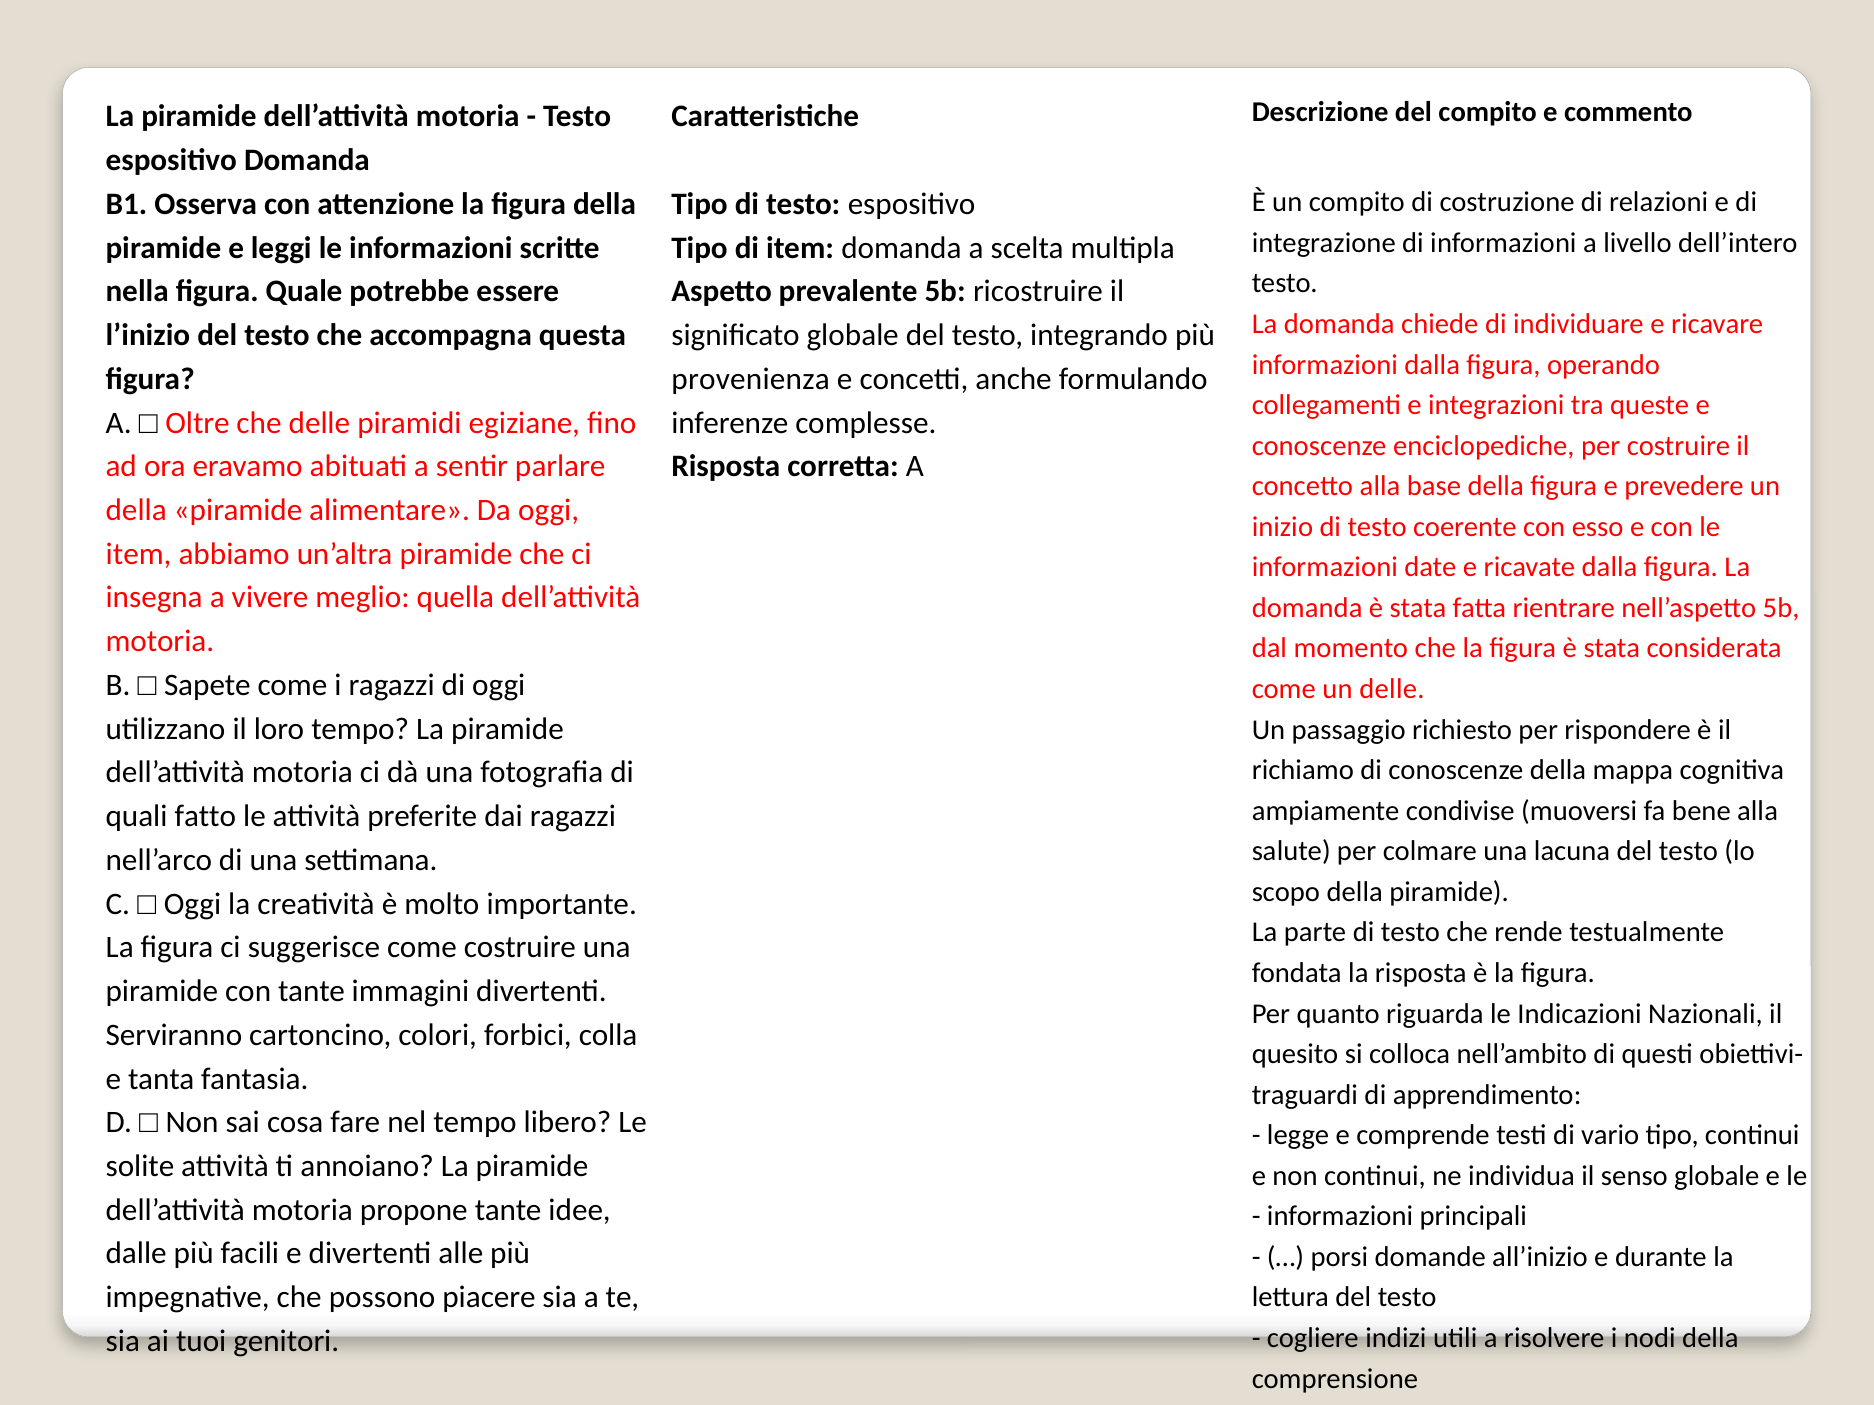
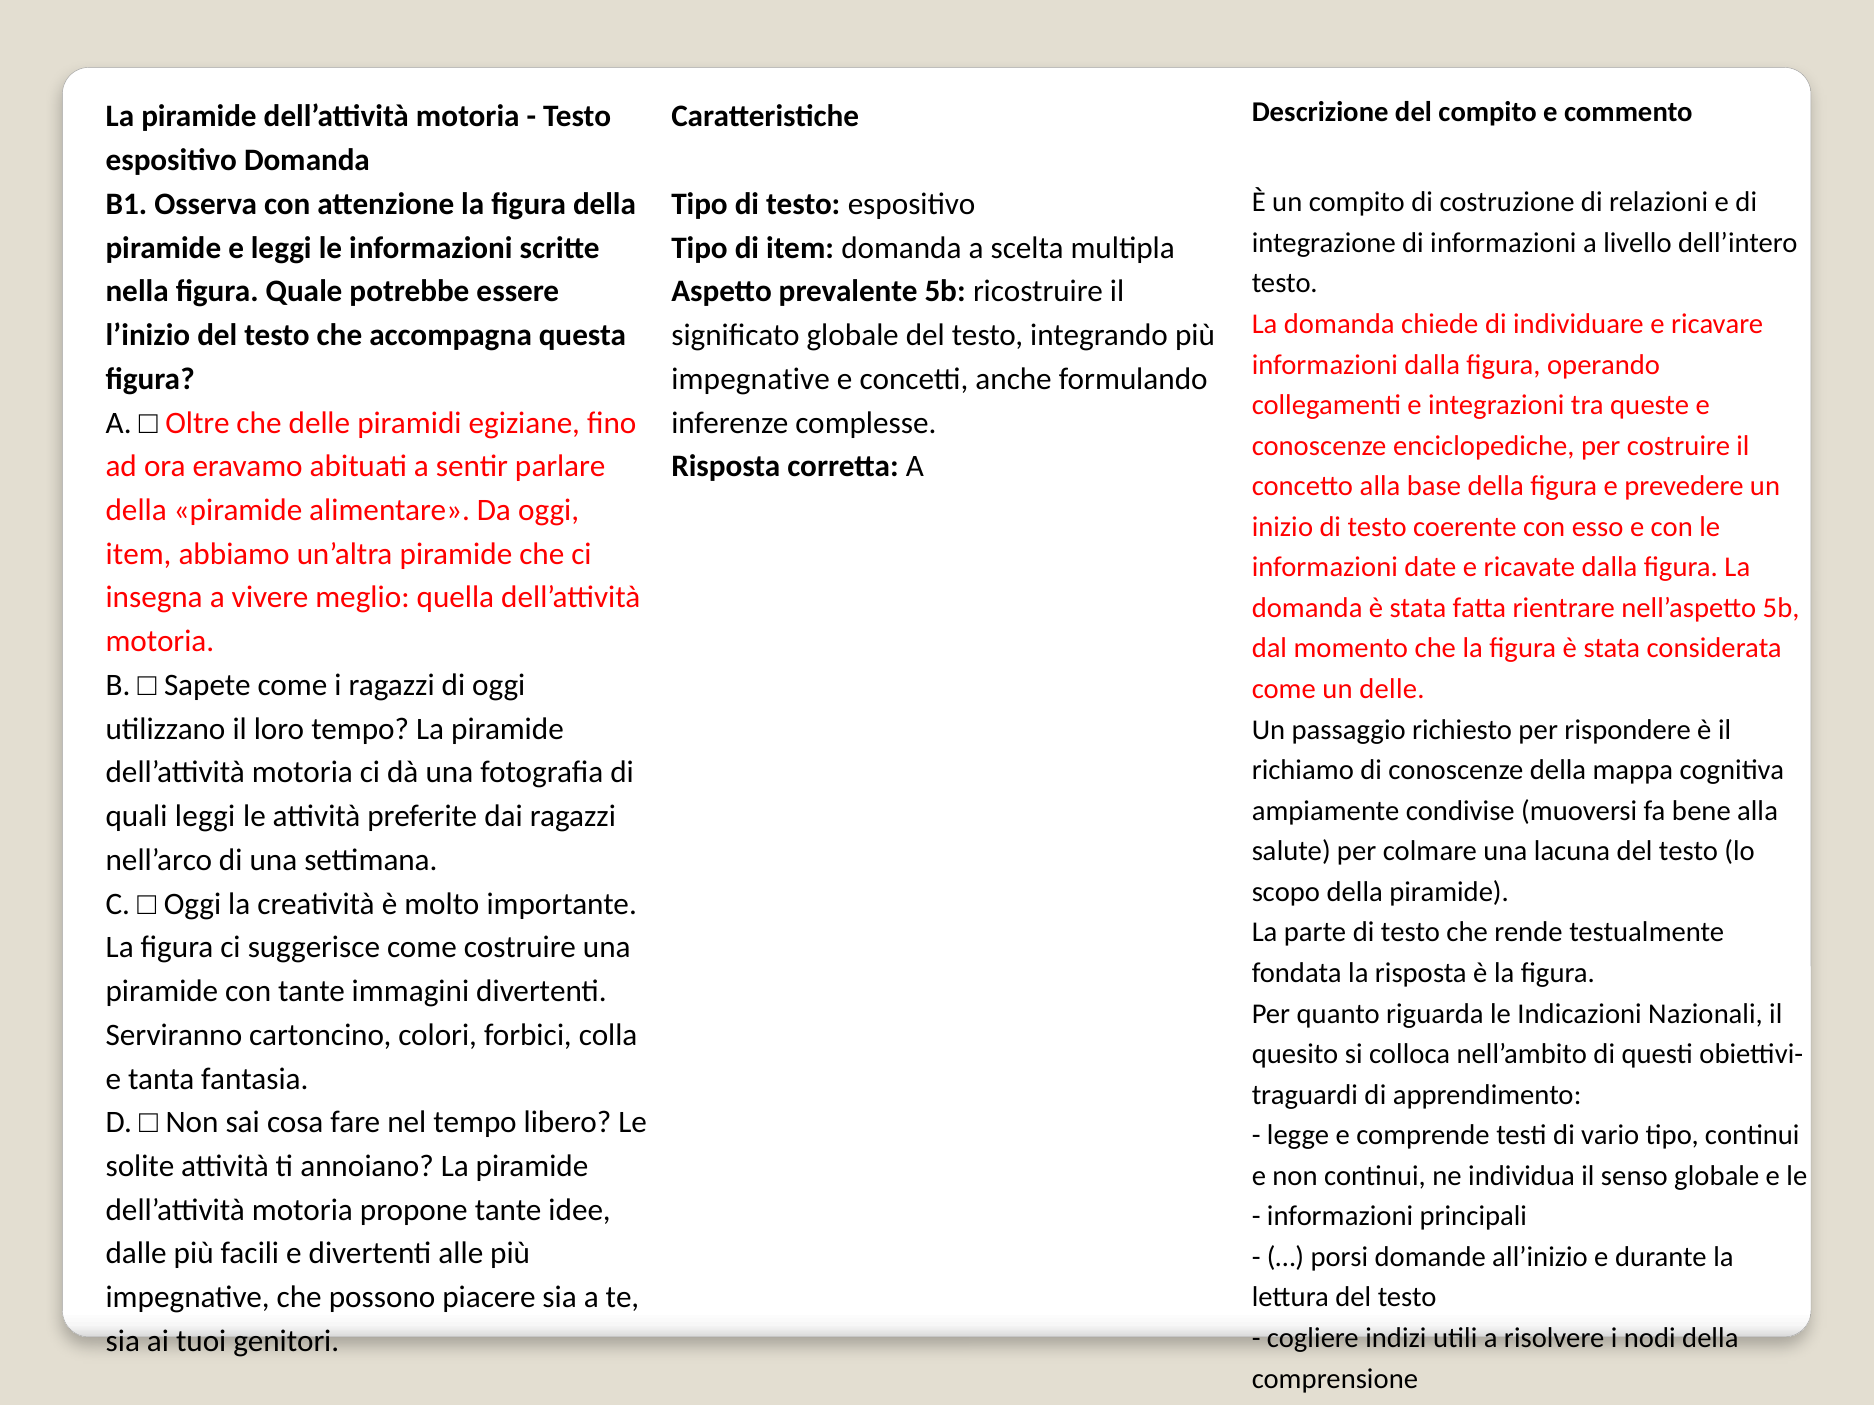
provenienza at (751, 379): provenienza -> impegnative
quali fatto: fatto -> leggi
